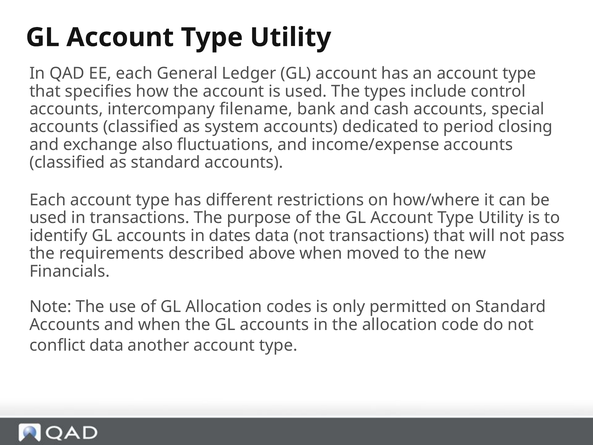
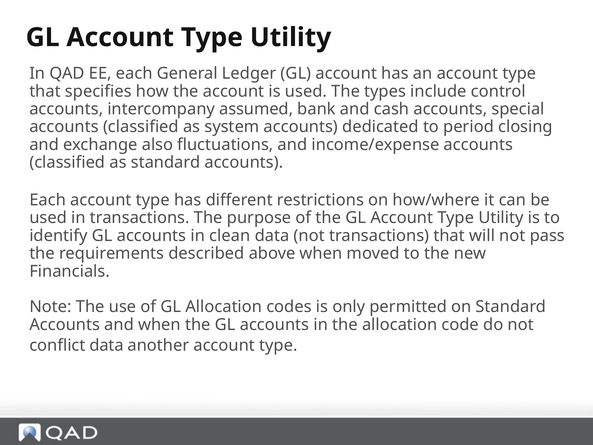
filename: filename -> assumed
dates: dates -> clean
